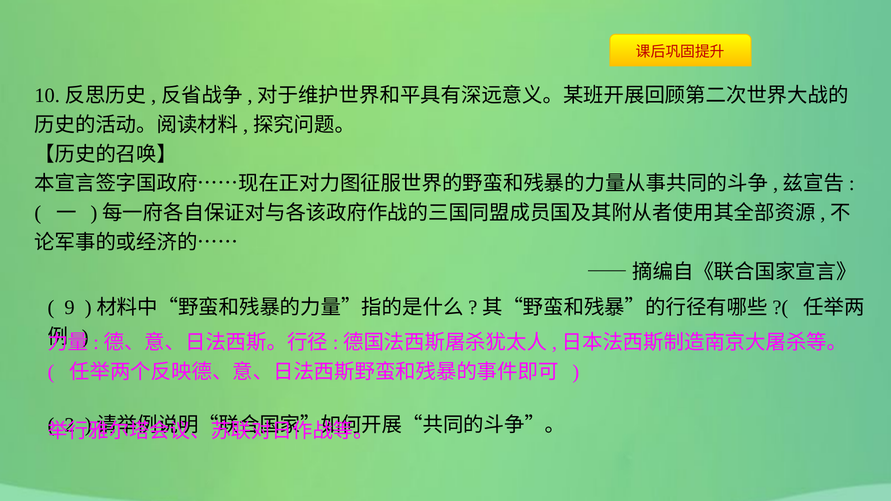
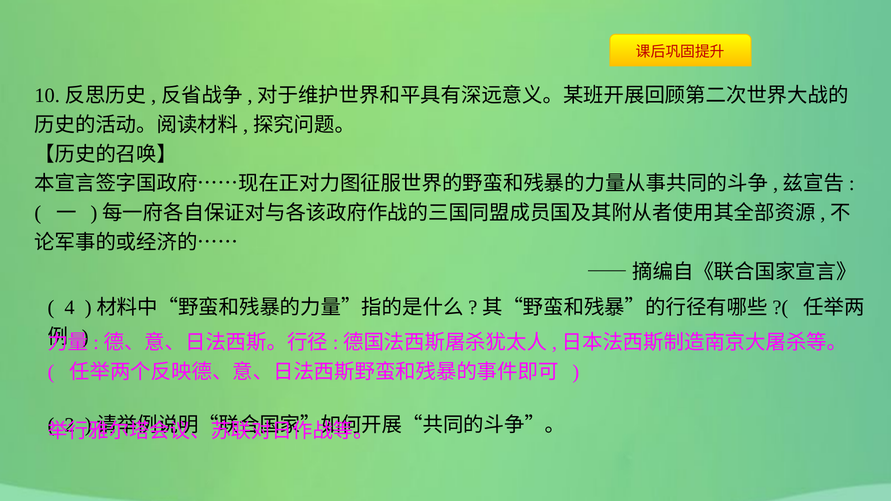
9: 9 -> 4
